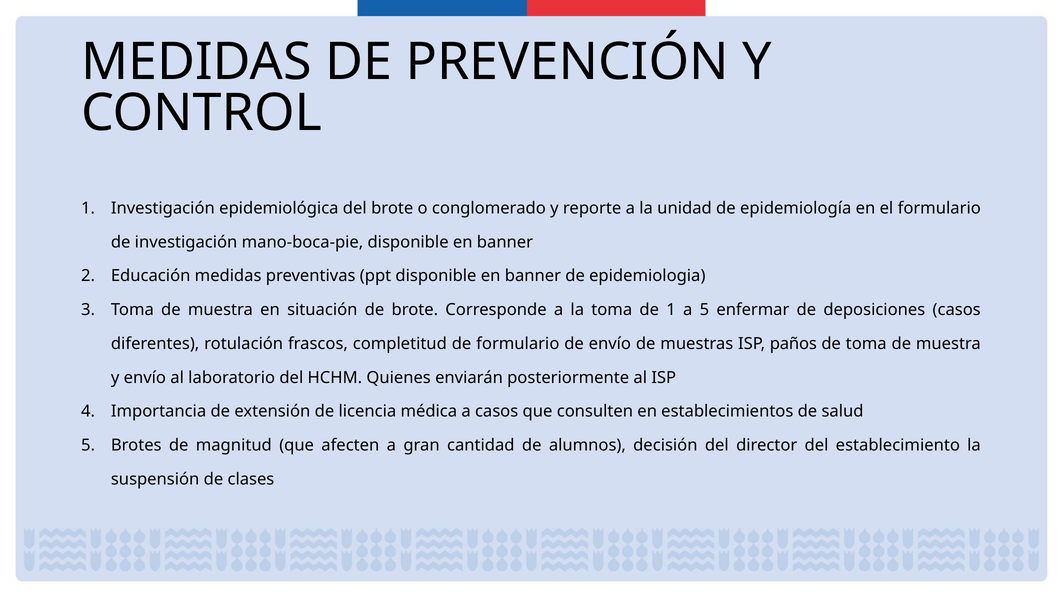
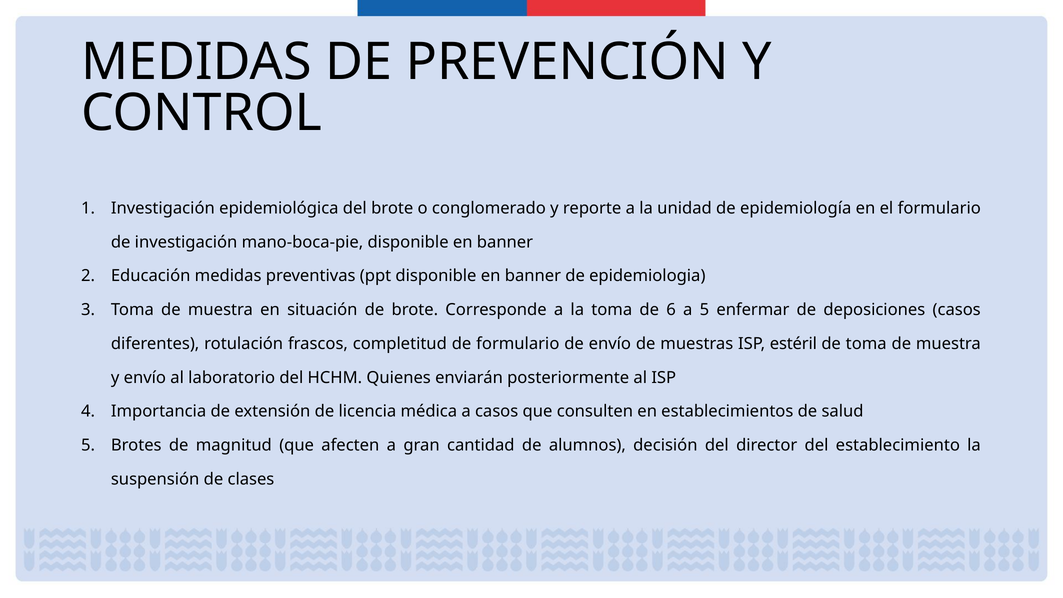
de 1: 1 -> 6
paños: paños -> estéril
